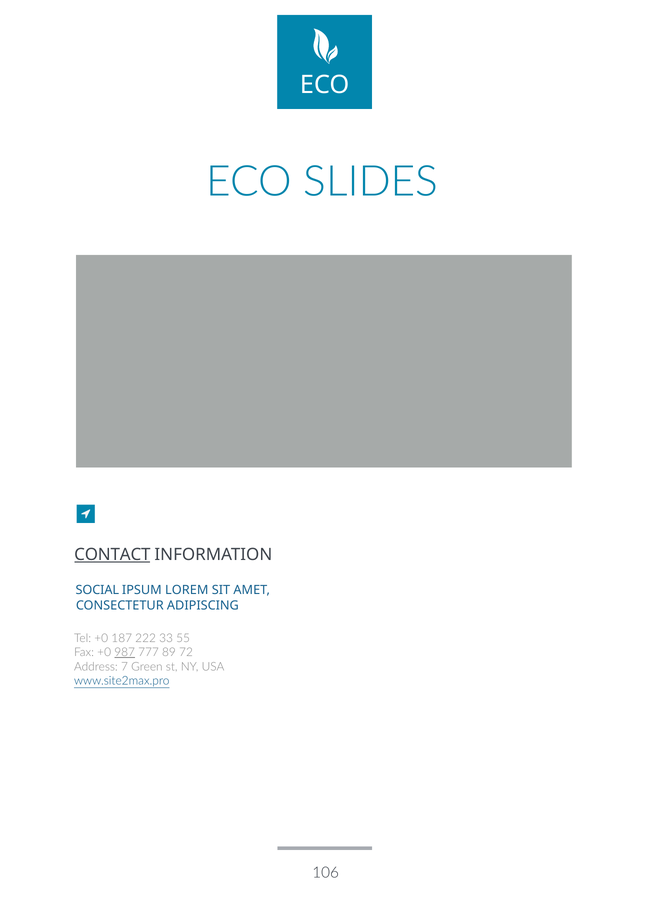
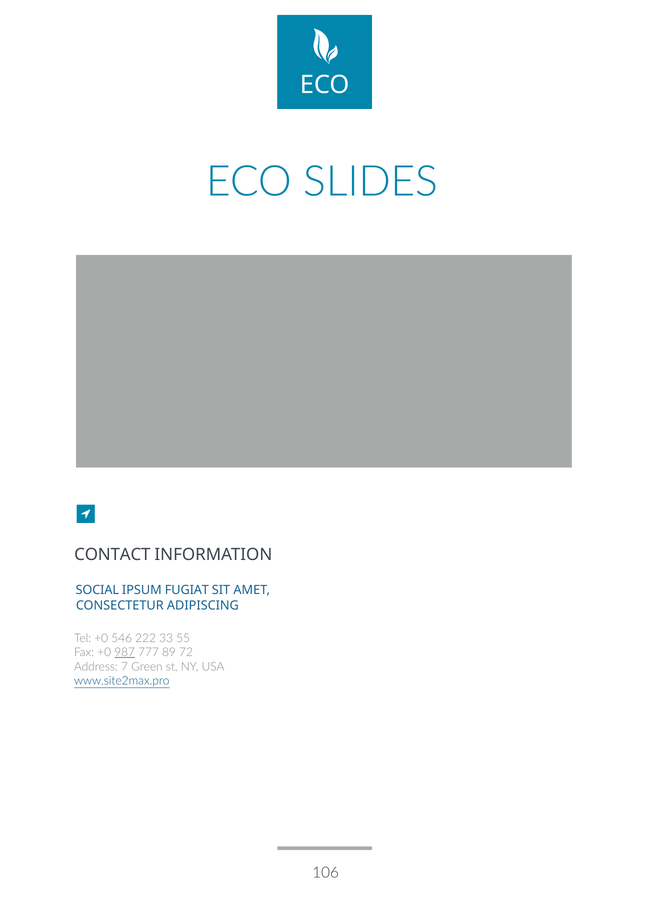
CONTACT underline: present -> none
LOREM: LOREM -> FUGIAT
187: 187 -> 546
